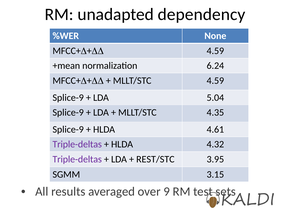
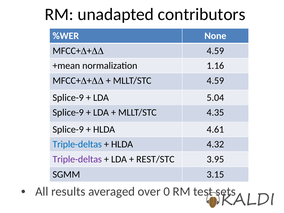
dependency: dependency -> contributors
6.24: 6.24 -> 1.16
Triple-deltas at (77, 144) colour: purple -> blue
9: 9 -> 0
